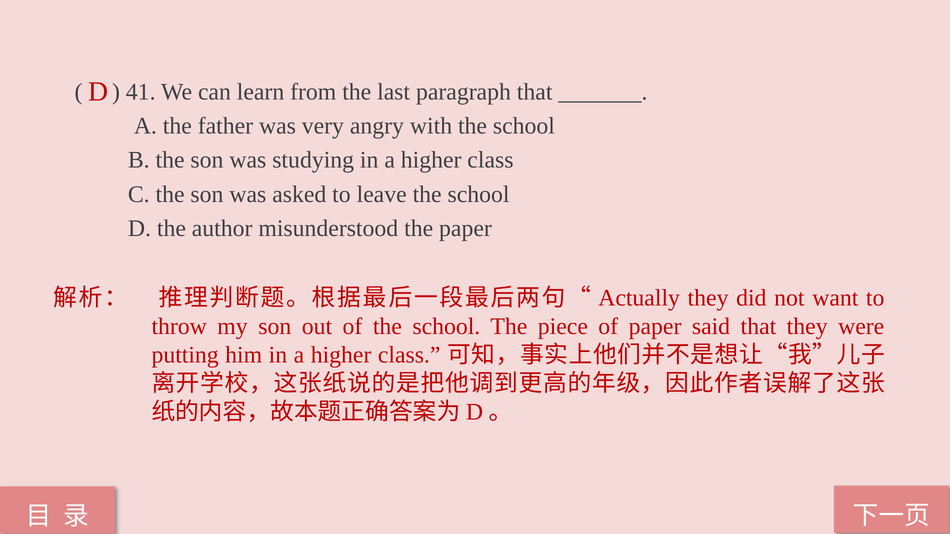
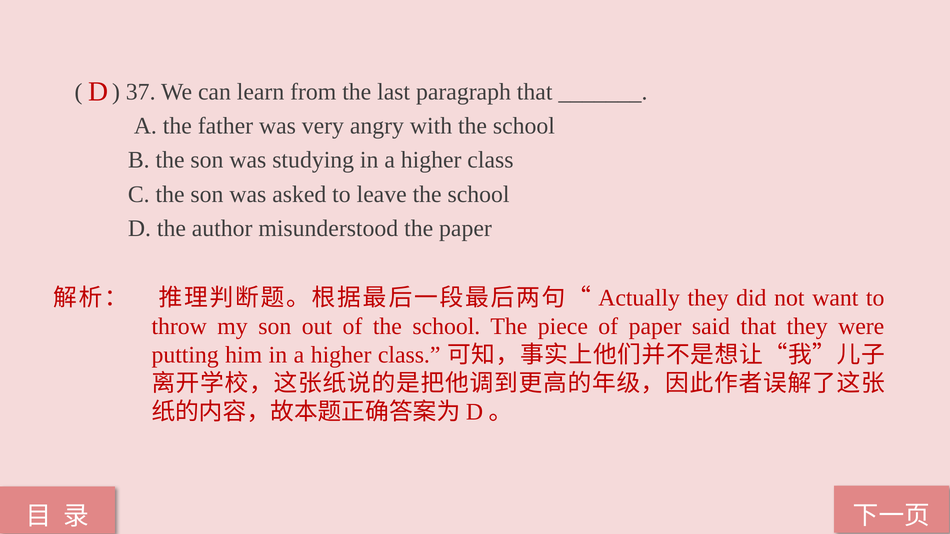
41: 41 -> 37
